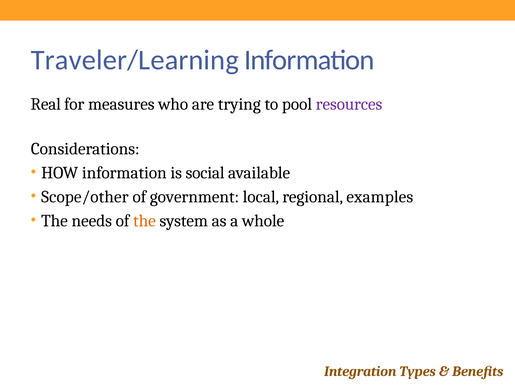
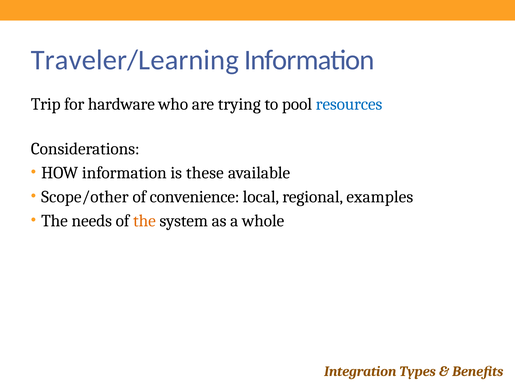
Real: Real -> Trip
measures: measures -> hardware
resources colour: purple -> blue
social: social -> these
government: government -> convenience
